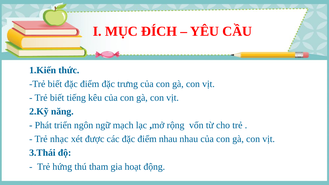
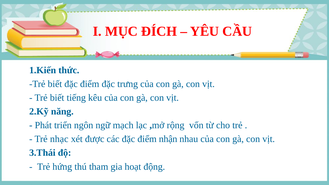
điểm nhau: nhau -> nhận
